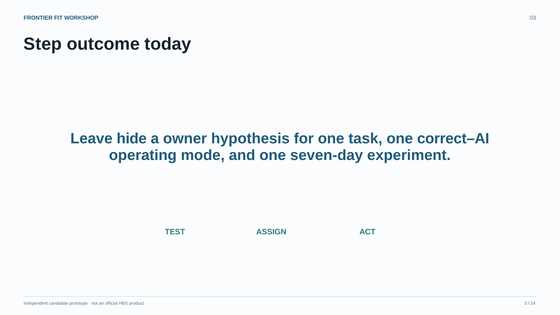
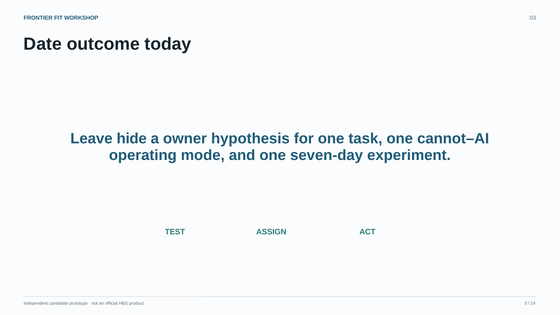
Step: Step -> Date
correct–AI: correct–AI -> cannot–AI
